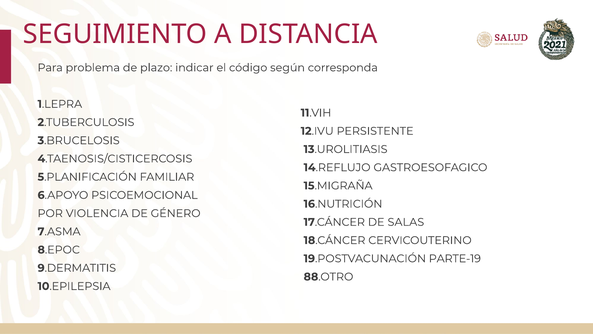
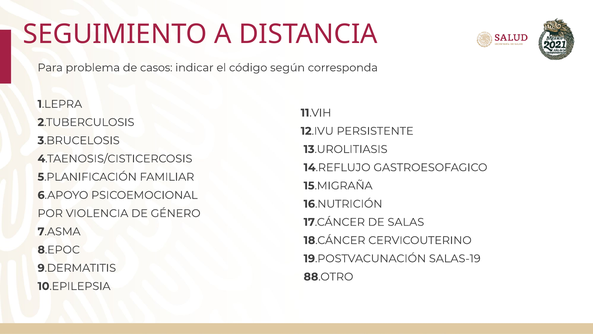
plazo: plazo -> casos
PARTE-19: PARTE-19 -> SALAS-19
